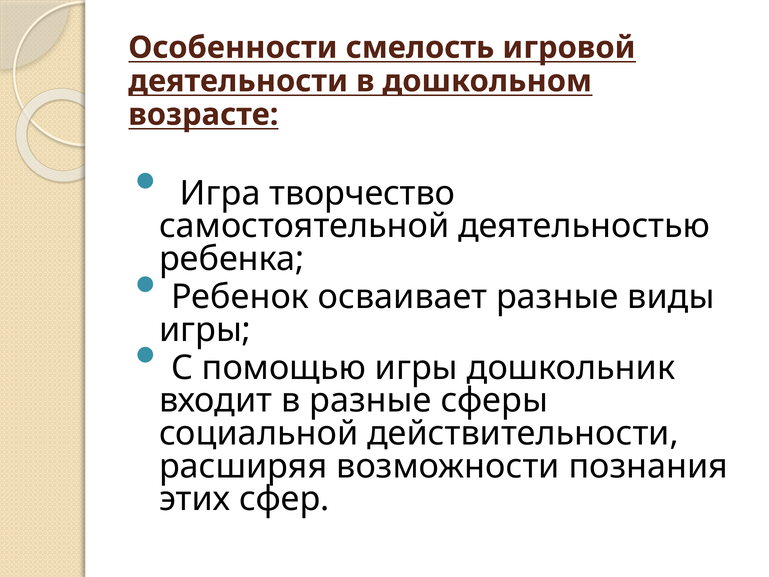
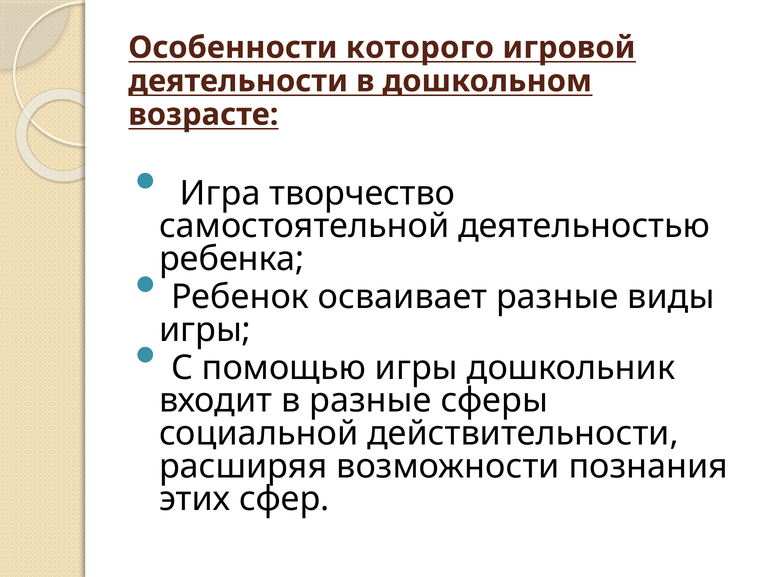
смелость: смелость -> которого
